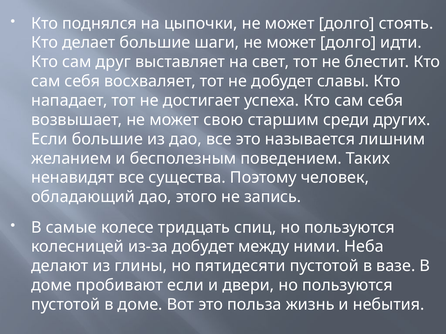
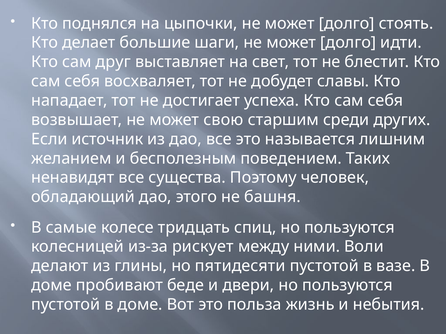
Если большие: большие -> источник
запись: запись -> башня
из-за добудет: добудет -> рискует
Неба: Неба -> Воли
пробивают если: если -> беде
